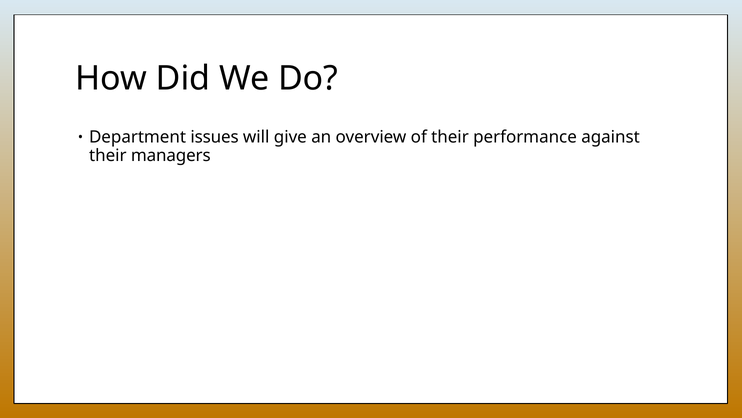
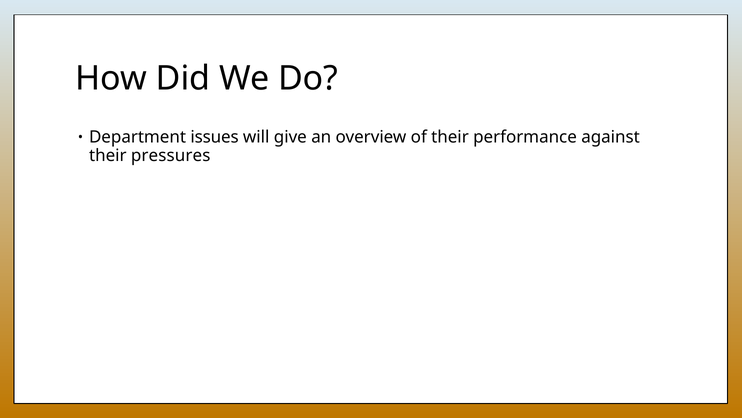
managers: managers -> pressures
